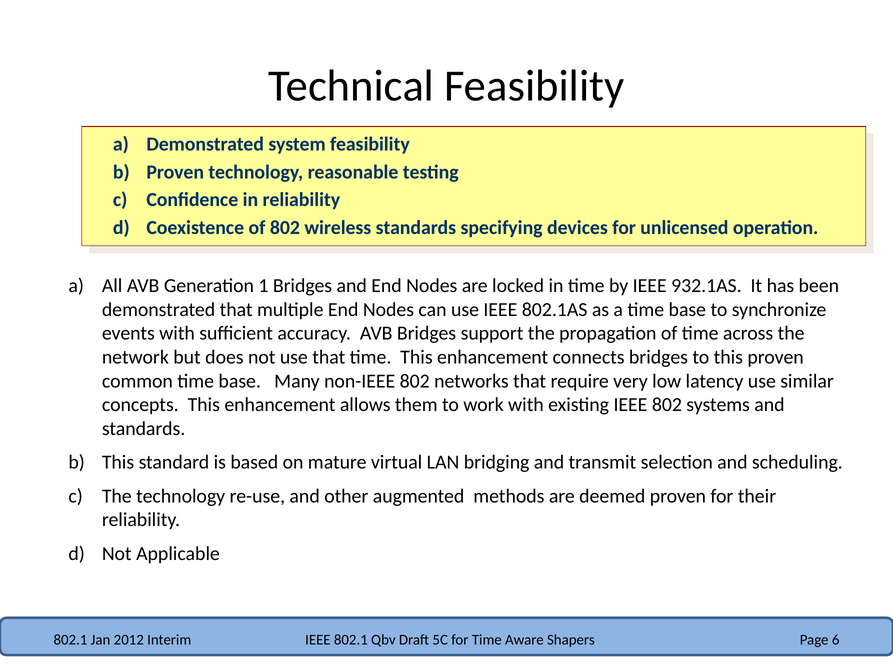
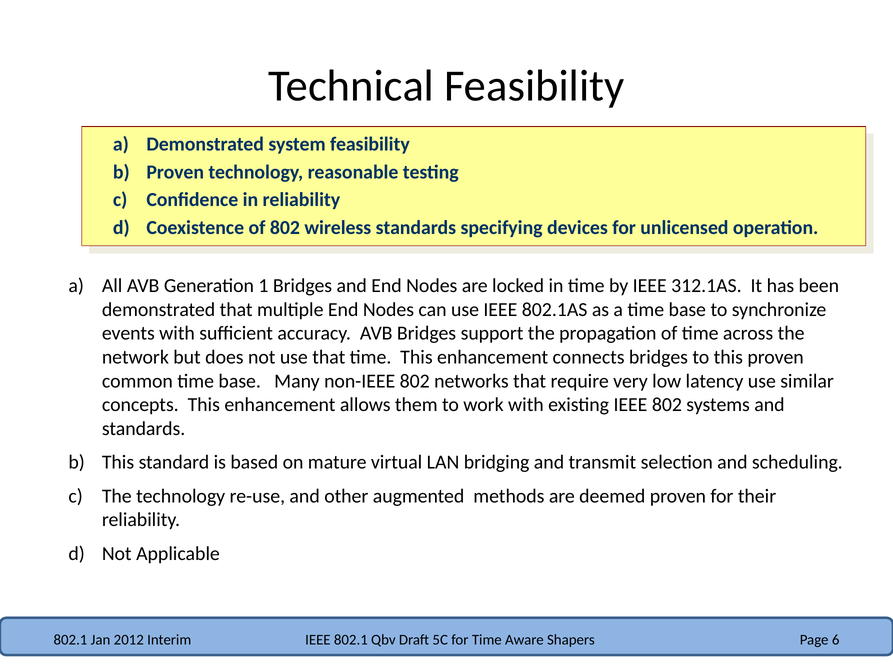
932.1AS: 932.1AS -> 312.1AS
